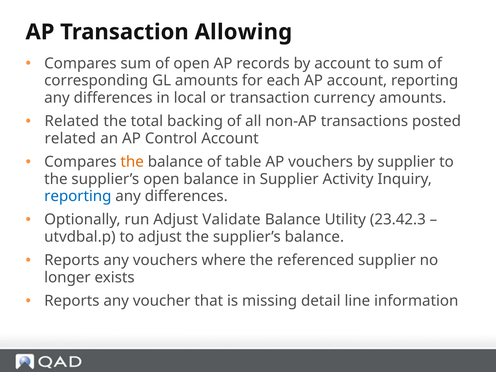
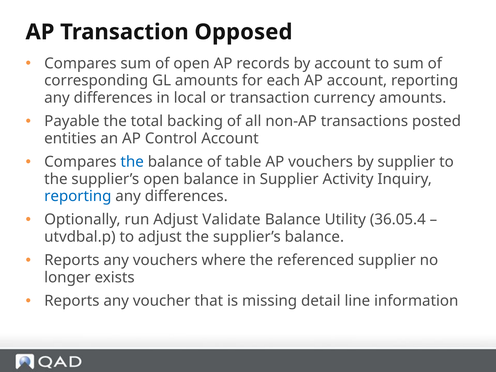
Allowing: Allowing -> Opposed
Related at (72, 121): Related -> Payable
related at (70, 138): related -> entities
the at (132, 162) colour: orange -> blue
23.42.3: 23.42.3 -> 36.05.4
